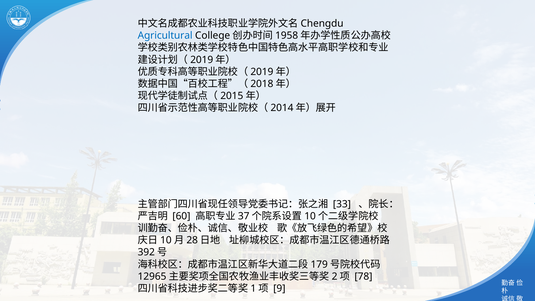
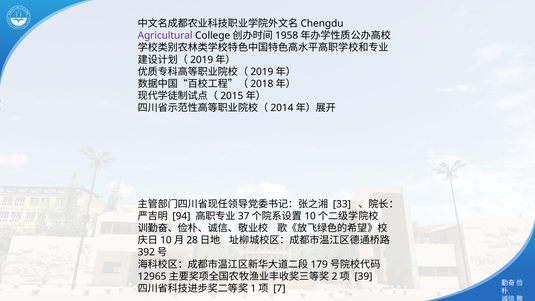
Agricultural colour: blue -> purple
60: 60 -> 94
78: 78 -> 39
9: 9 -> 7
